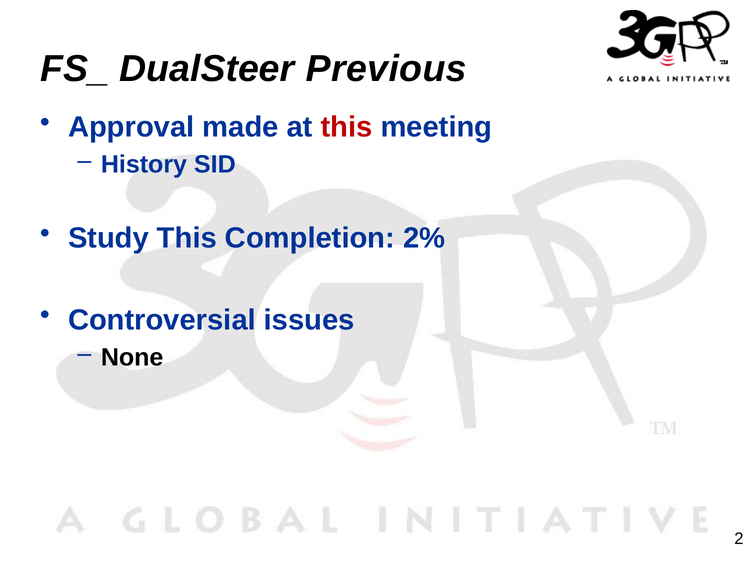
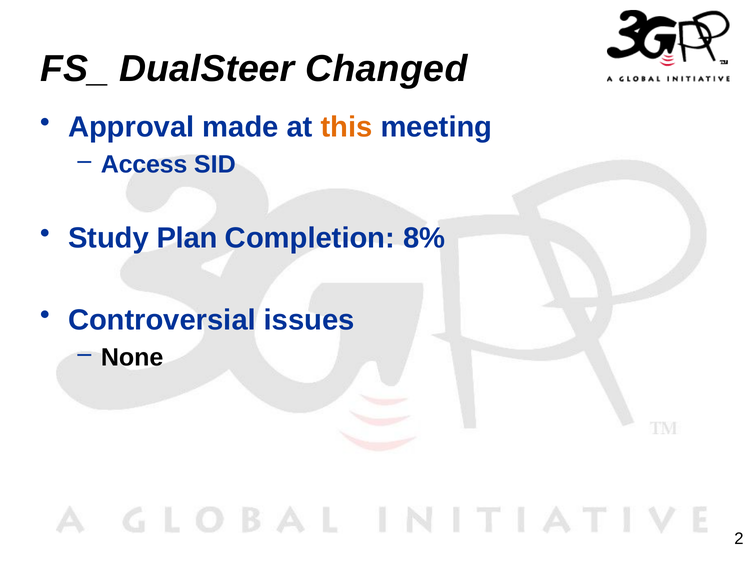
Previous: Previous -> Changed
this at (347, 127) colour: red -> orange
History: History -> Access
Study This: This -> Plan
2%: 2% -> 8%
